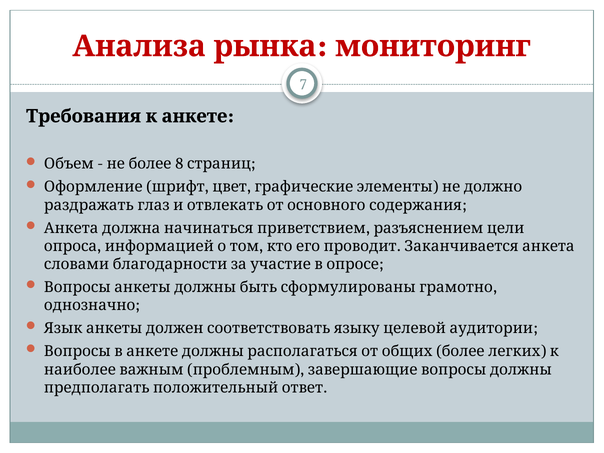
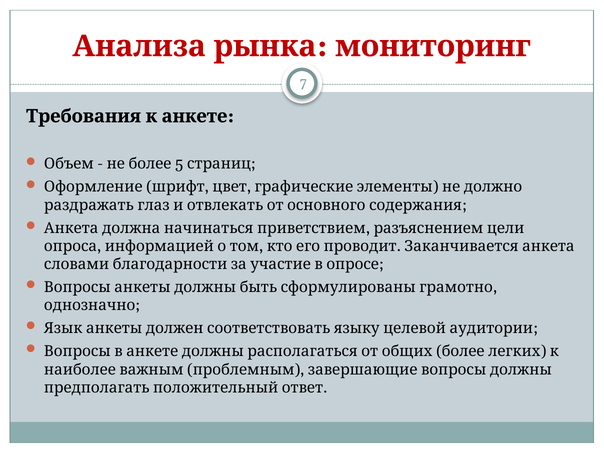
8: 8 -> 5
